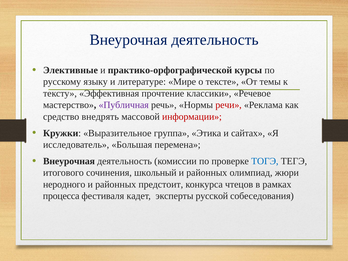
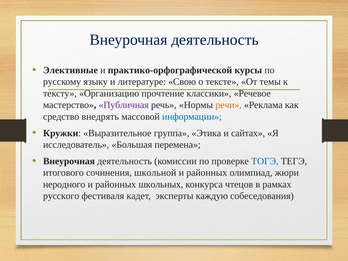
Мире: Мире -> Свою
Эффективная: Эффективная -> Организацию
речи colour: red -> orange
информации colour: red -> blue
школьный: школьный -> школьной
предстоит: предстоит -> школьных
процесса: процесса -> русского
русской: русской -> каждую
